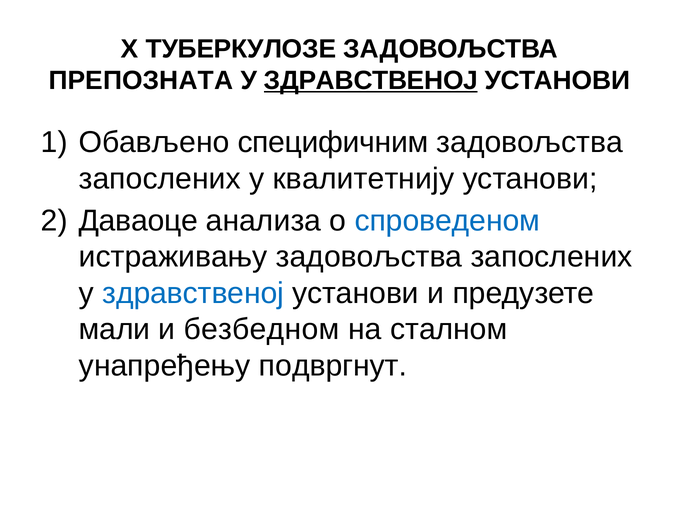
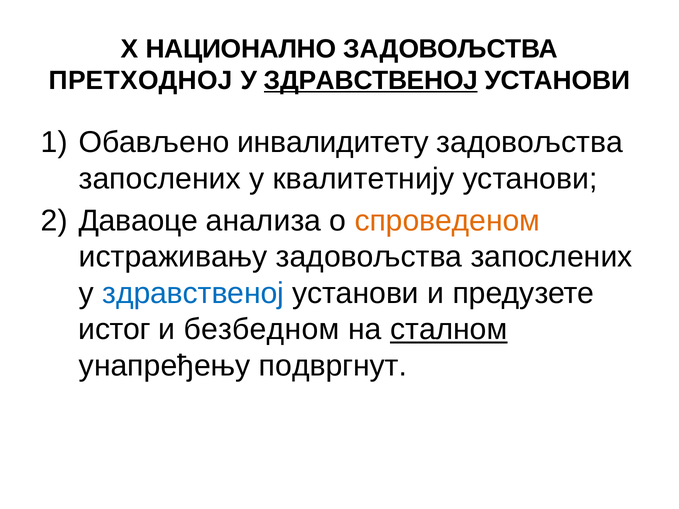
ТУБЕРКУЛОЗЕ: ТУБЕРКУЛОЗЕ -> НАЦИОНАЛНО
ПРЕПОЗНАТА: ПРЕПОЗНАТА -> ПРЕТХОДНОЈ
специфичним: специфичним -> инвалидитету
спроведеном colour: blue -> orange
мали: мали -> истог
сталном underline: none -> present
